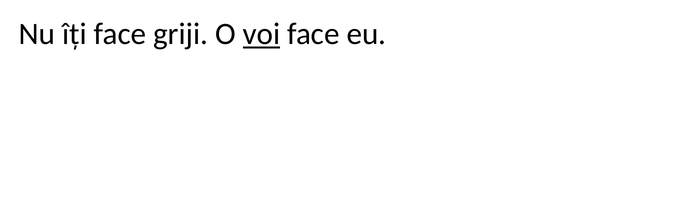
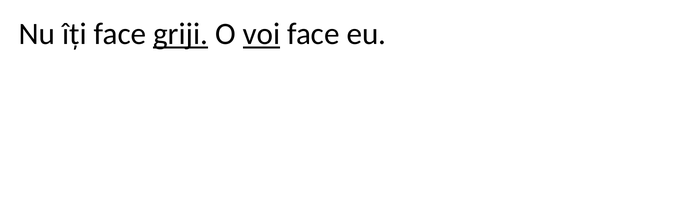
griji underline: none -> present
